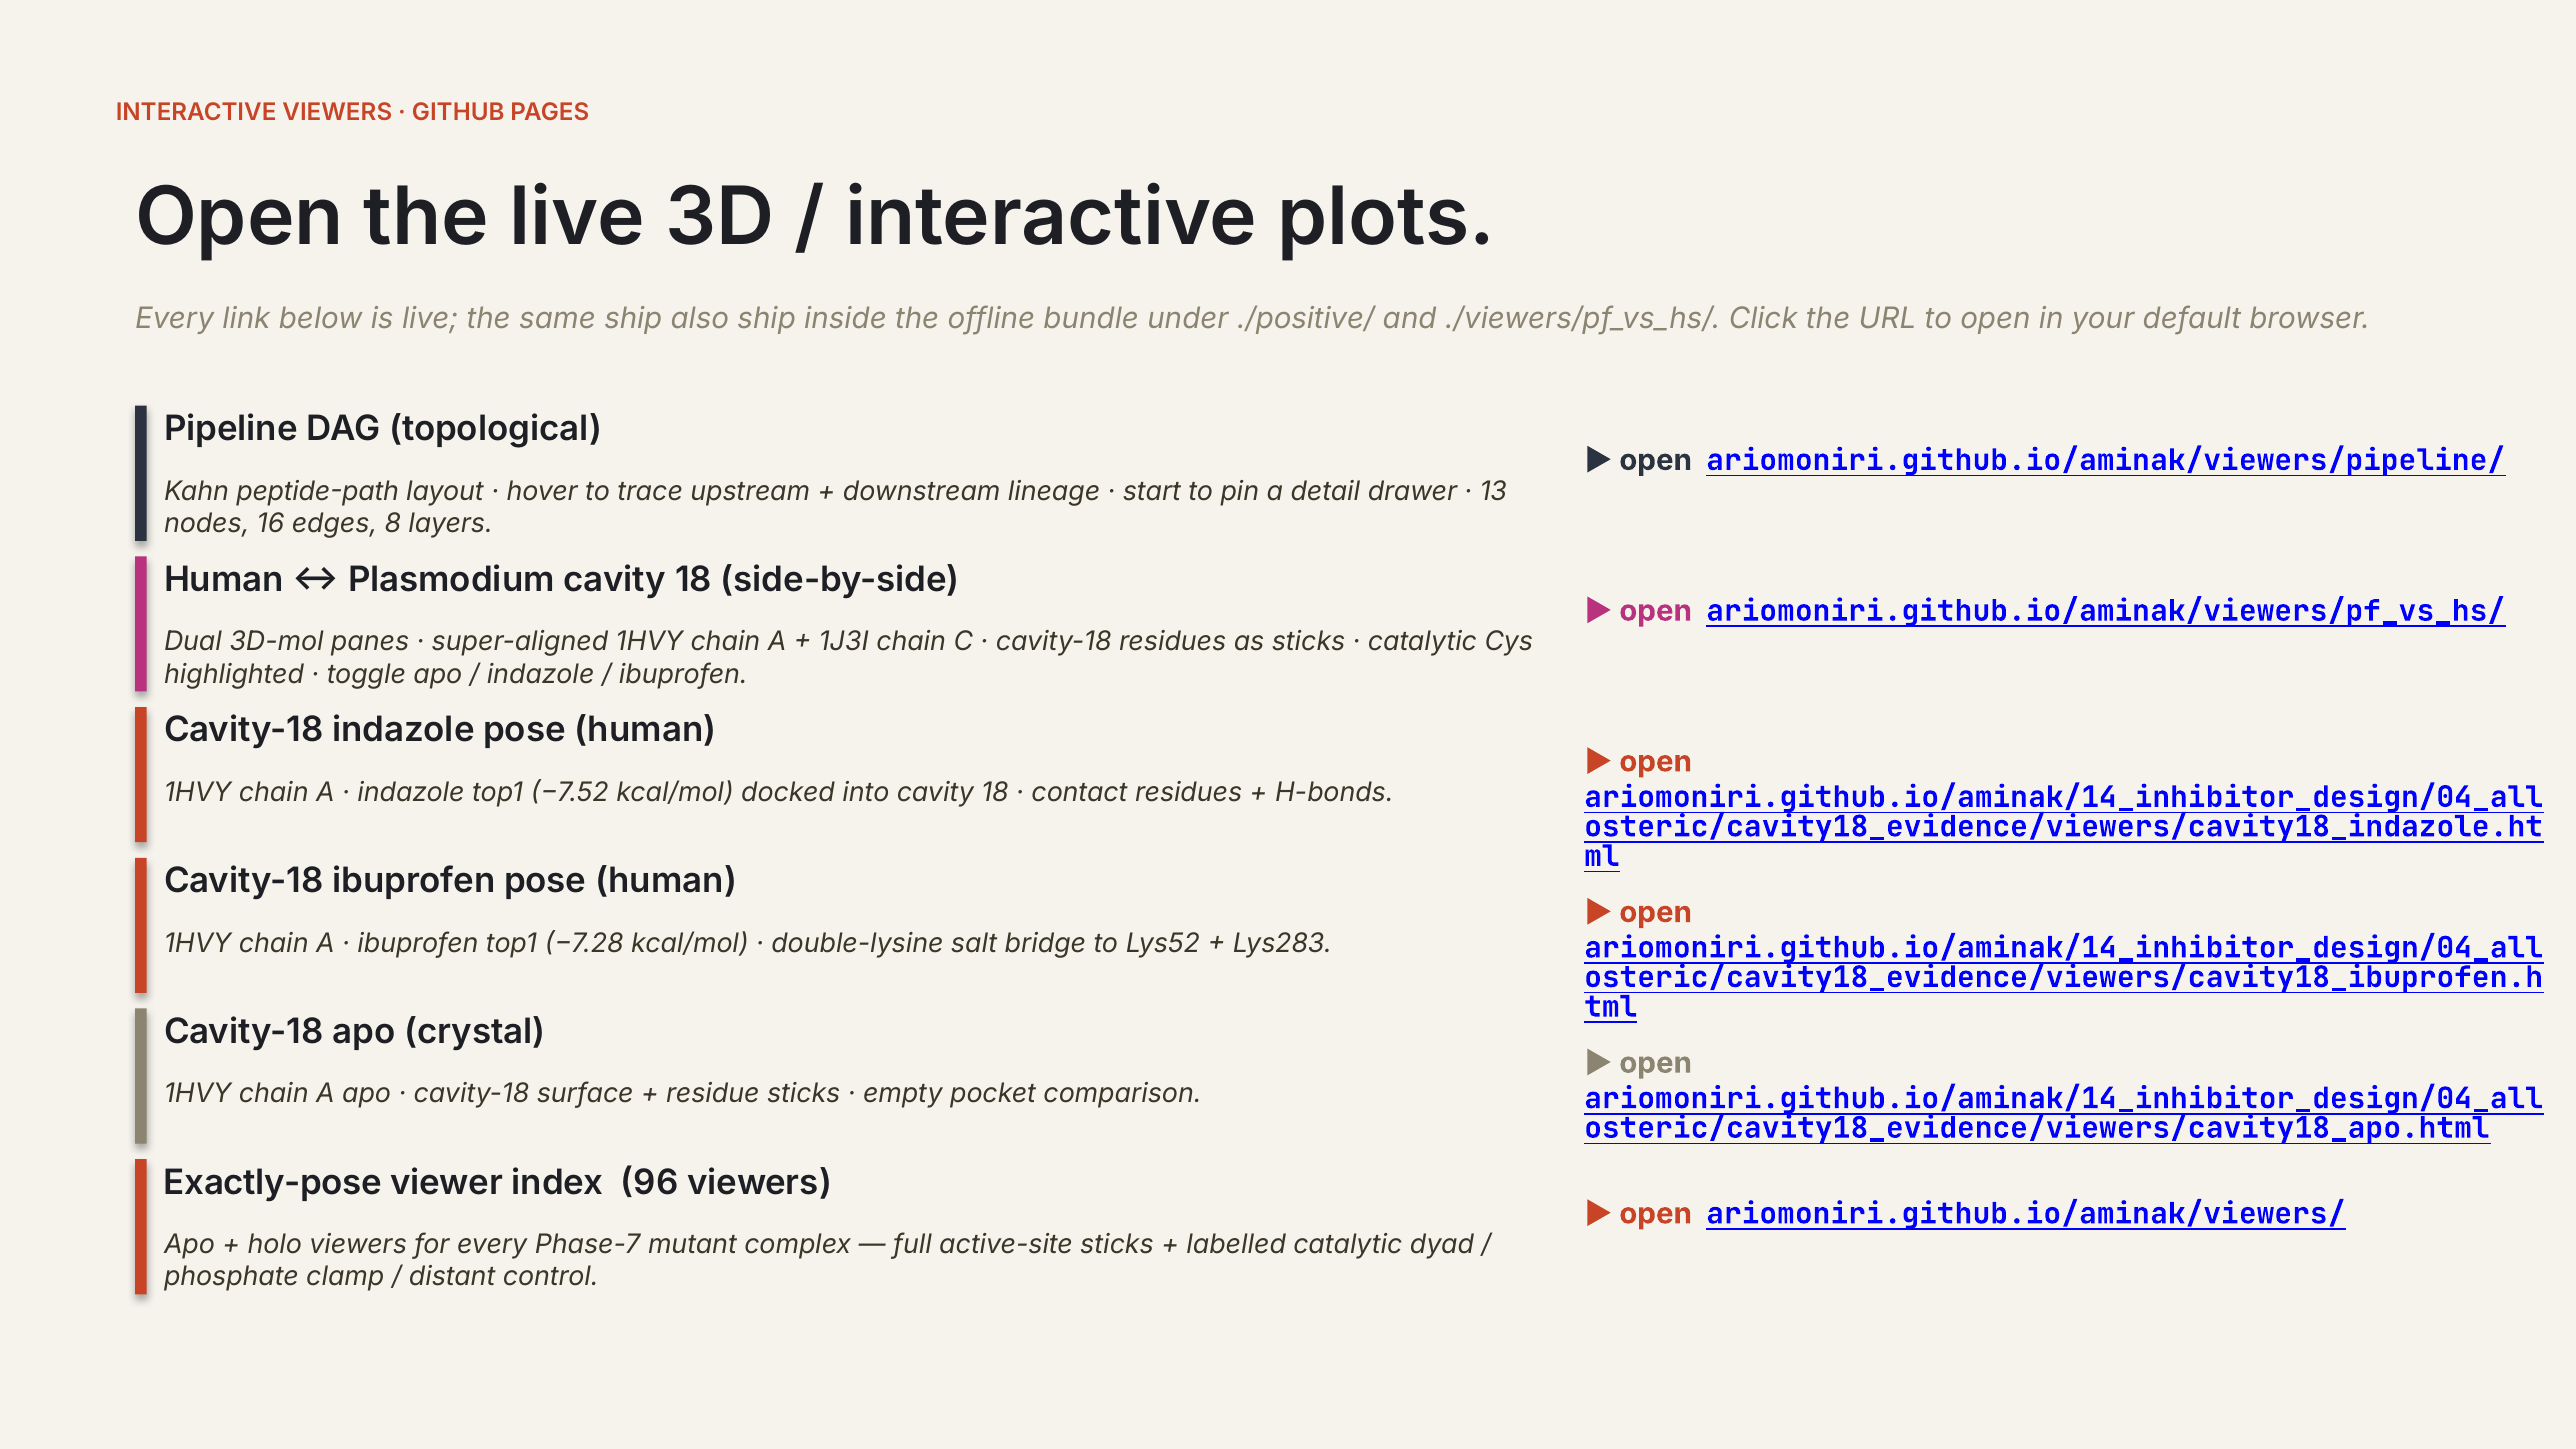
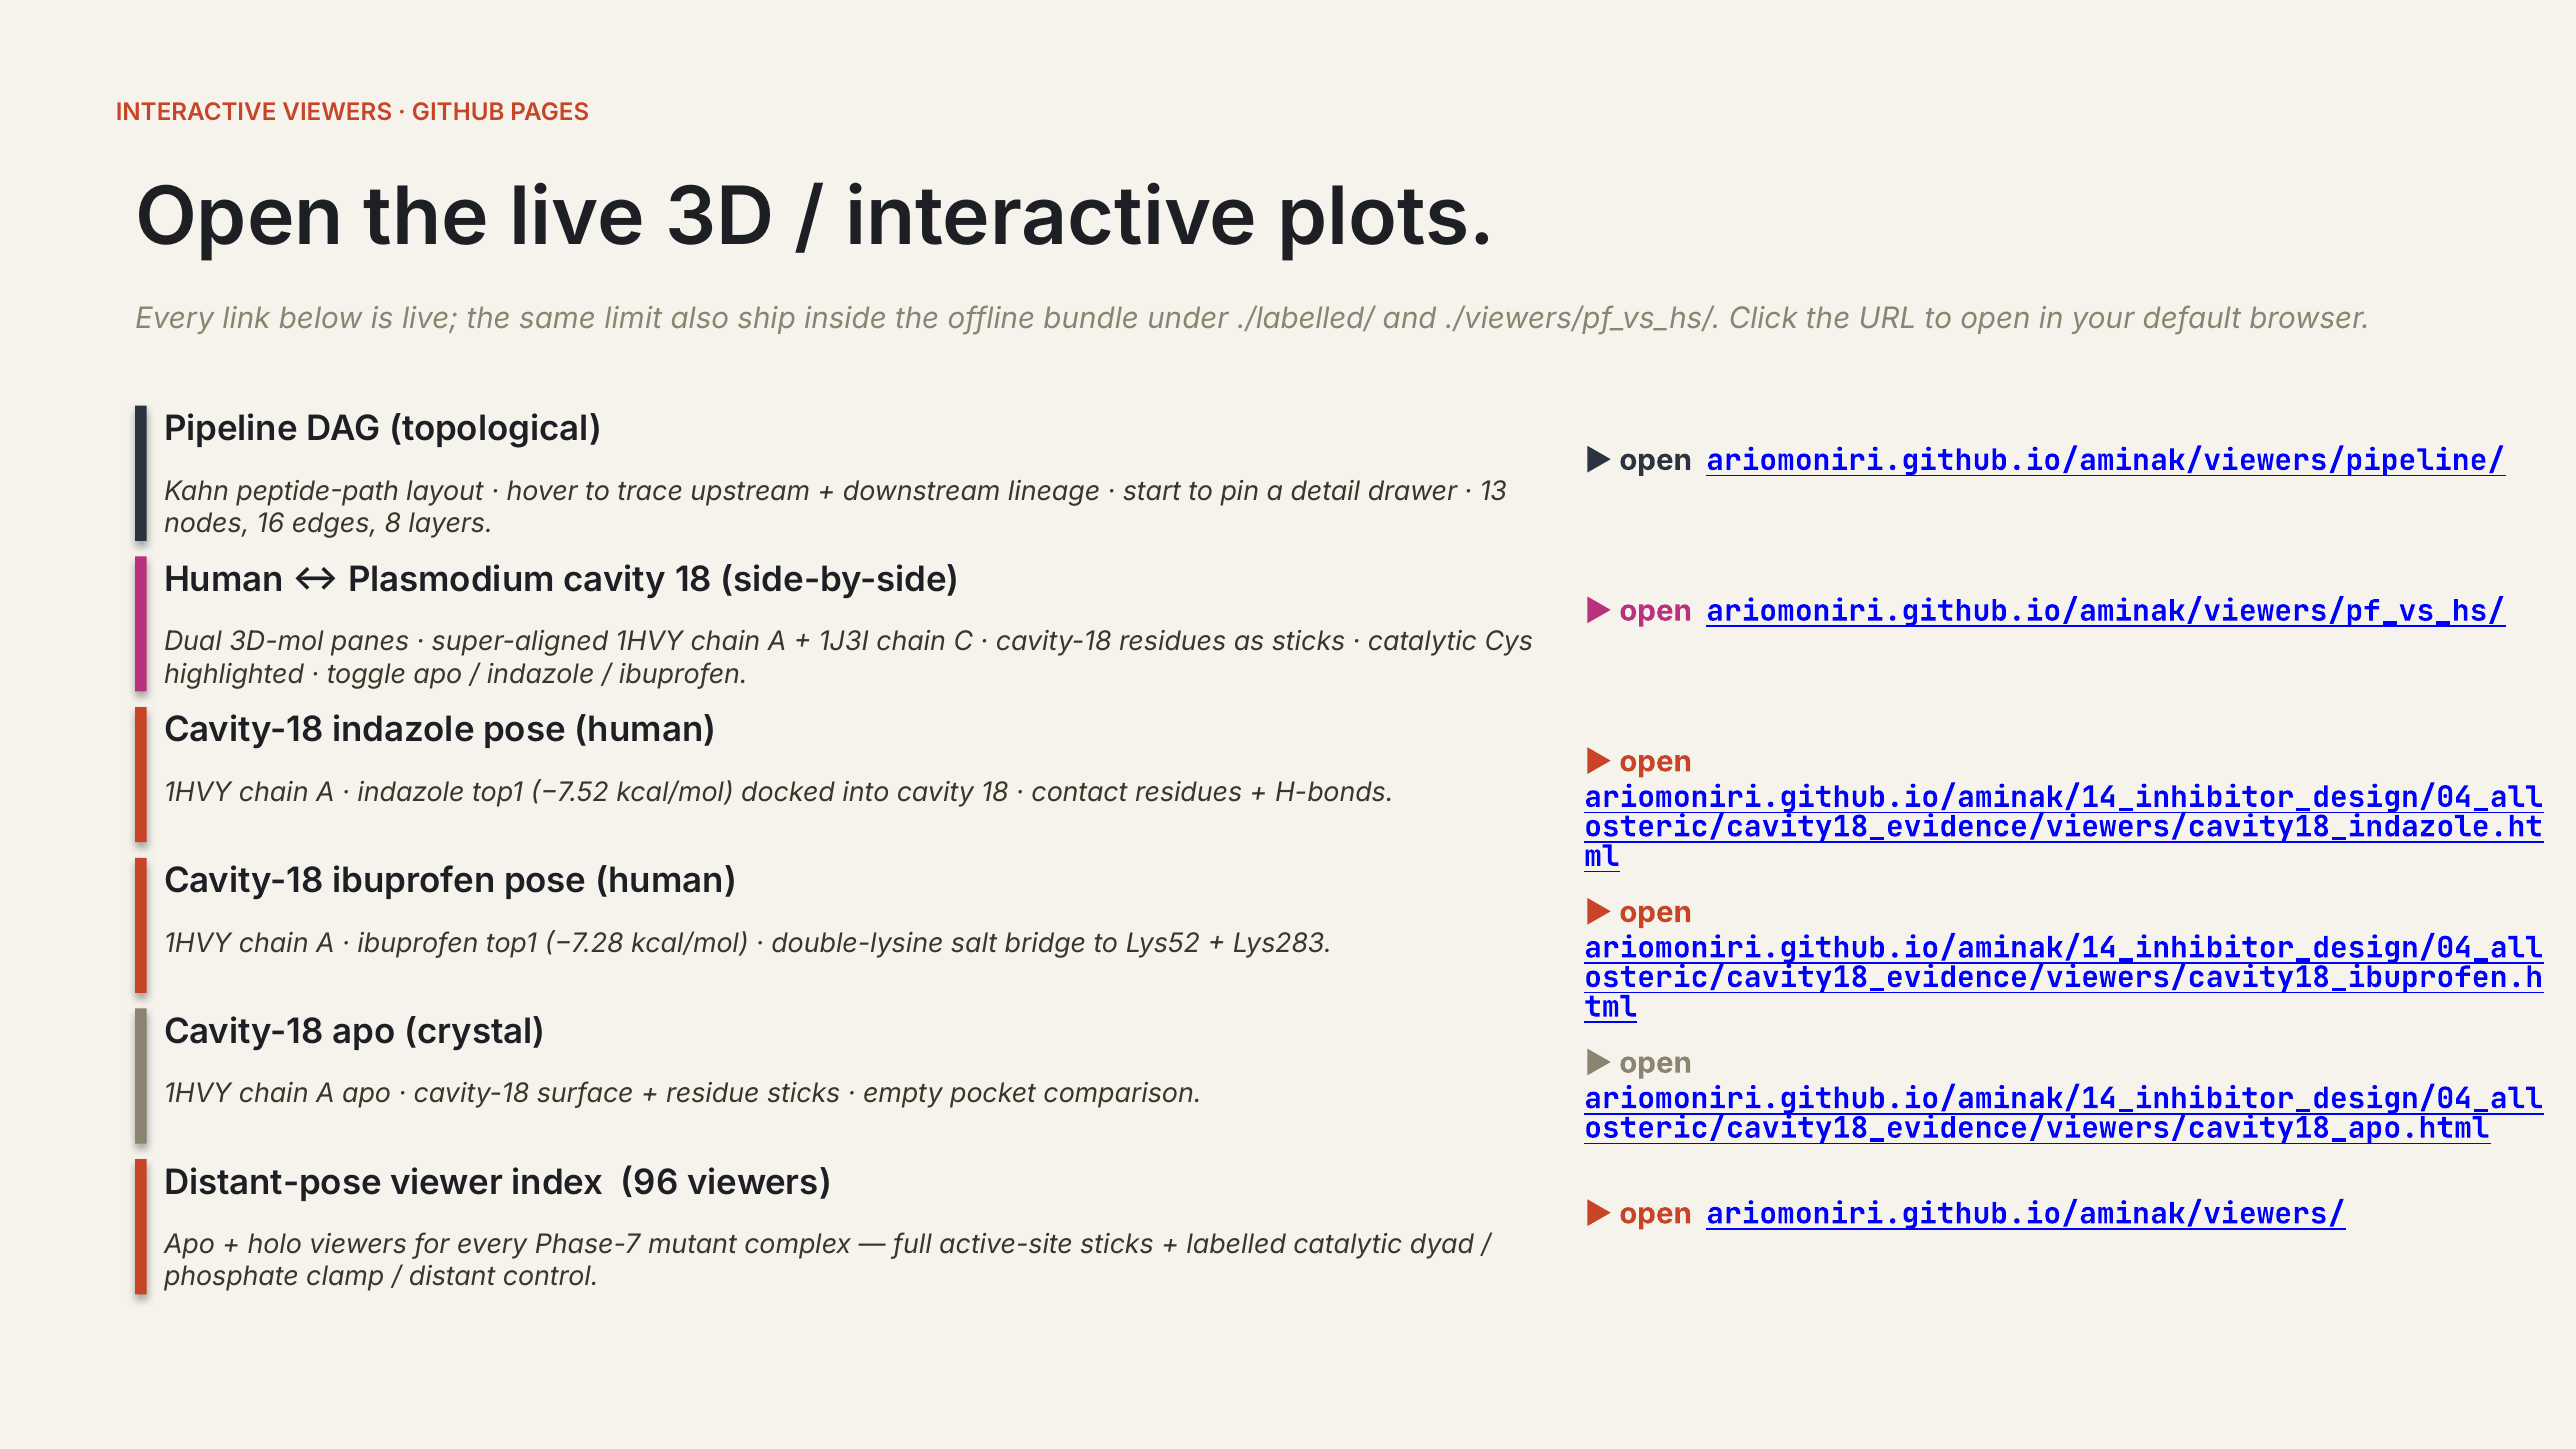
same ship: ship -> limit
./positive/: ./positive/ -> ./labelled/
Exactly-pose: Exactly-pose -> Distant-pose
